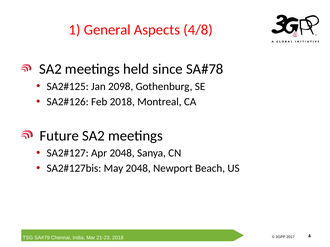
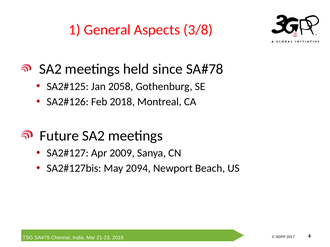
4/8: 4/8 -> 3/8
2098: 2098 -> 2058
Apr 2048: 2048 -> 2009
May 2048: 2048 -> 2094
